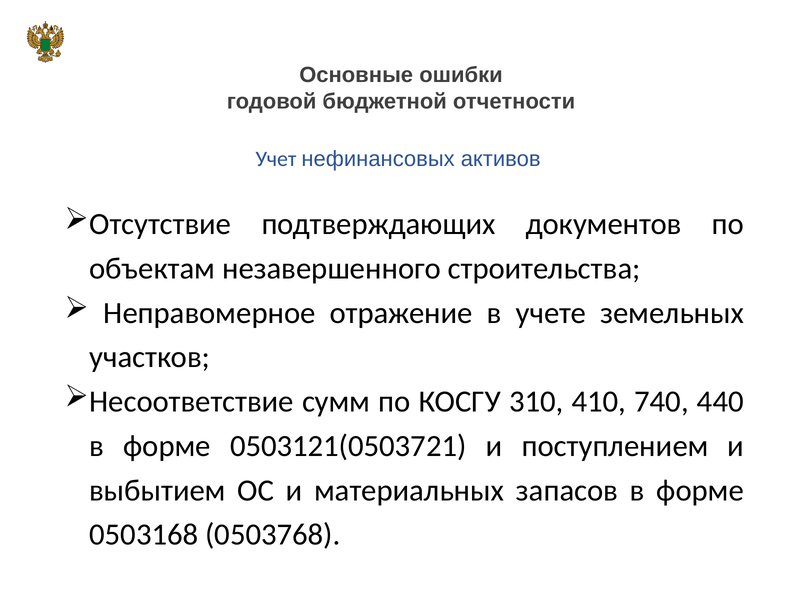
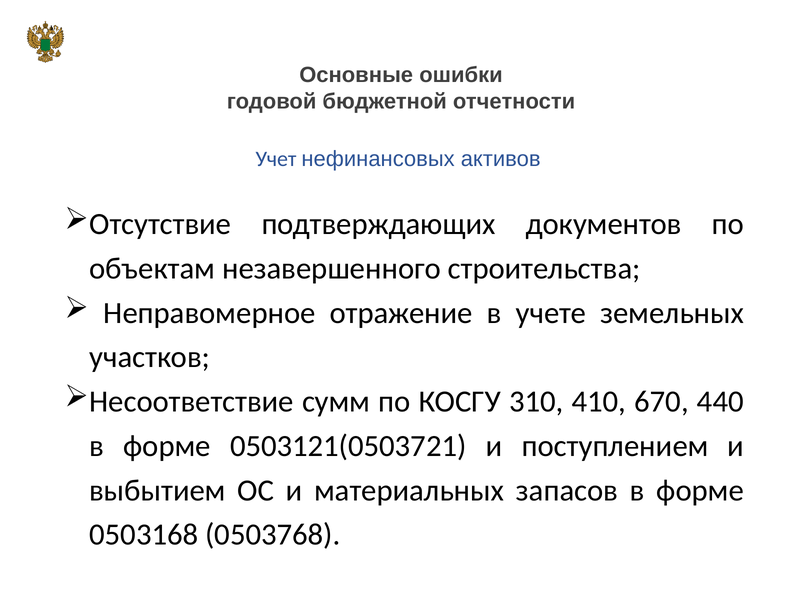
740: 740 -> 670
